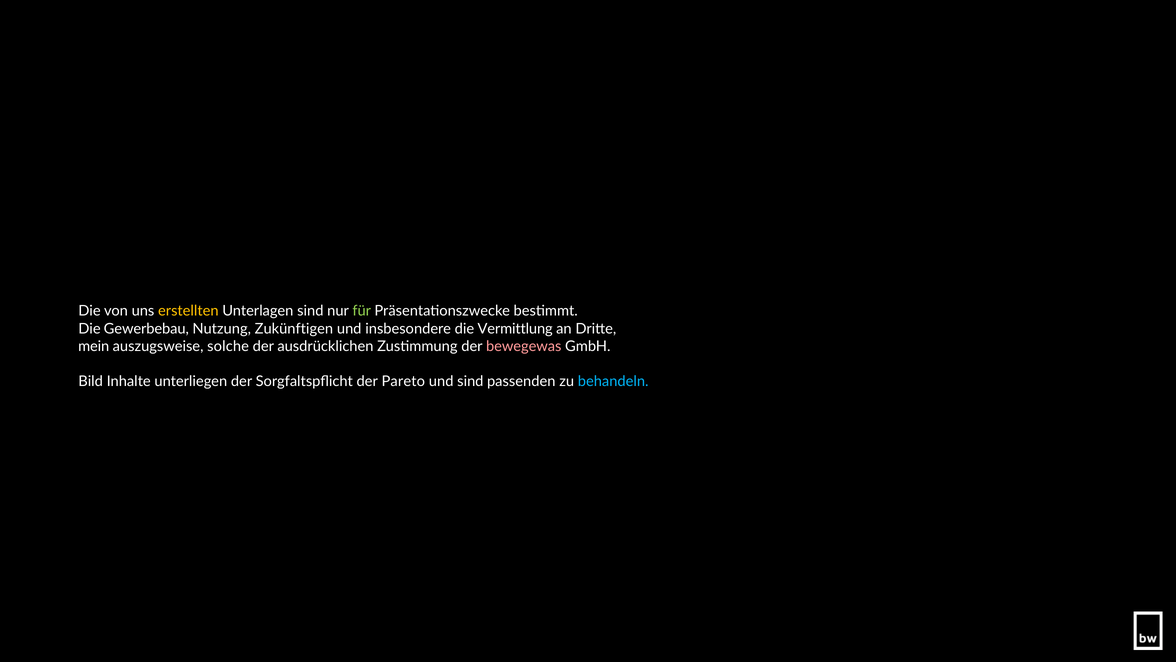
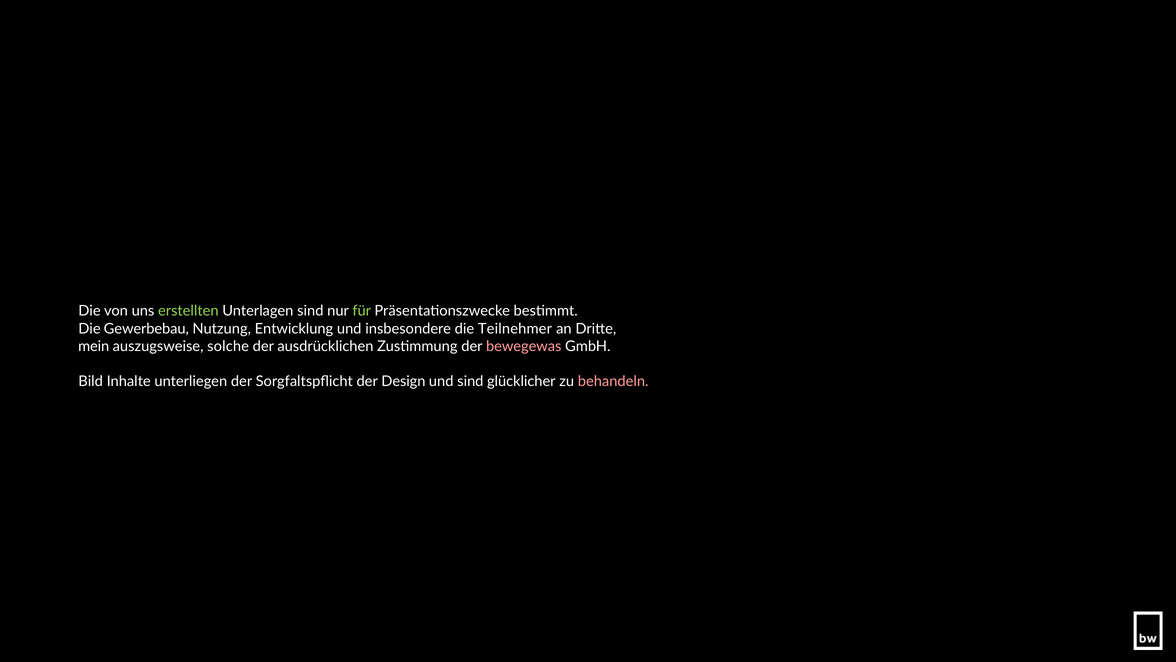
erstellten colour: yellow -> light green
Zukünftigen: Zukünftigen -> Entwicklung
Vermittlung: Vermittlung -> Teilnehmer
Pareto: Pareto -> Design
passenden: passenden -> glücklicher
behandeln colour: light blue -> pink
